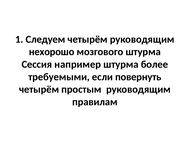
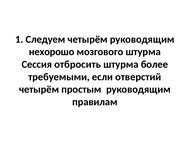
например: например -> отбросить
повернуть: повернуть -> отверстий
